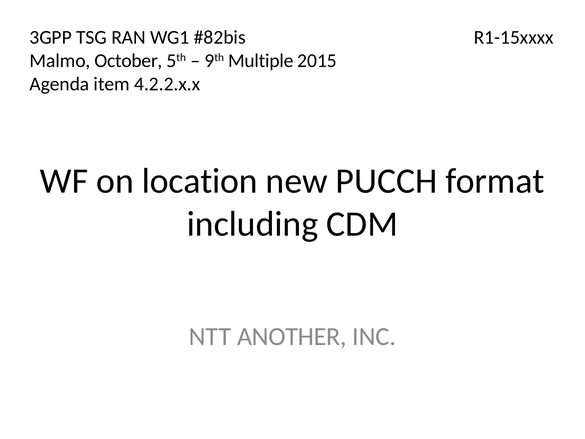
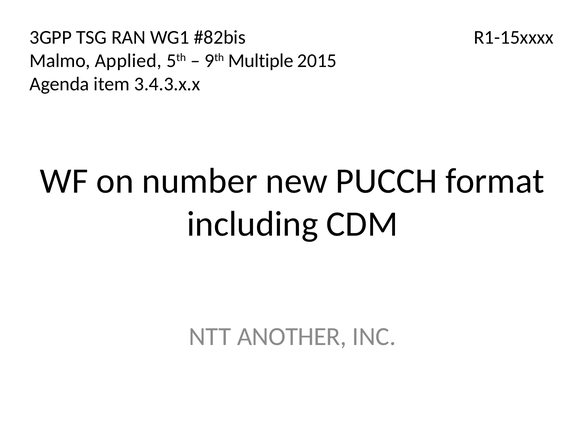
October: October -> Applied
4.2.2.x.x: 4.2.2.x.x -> 3.4.3.x.x
location: location -> number
